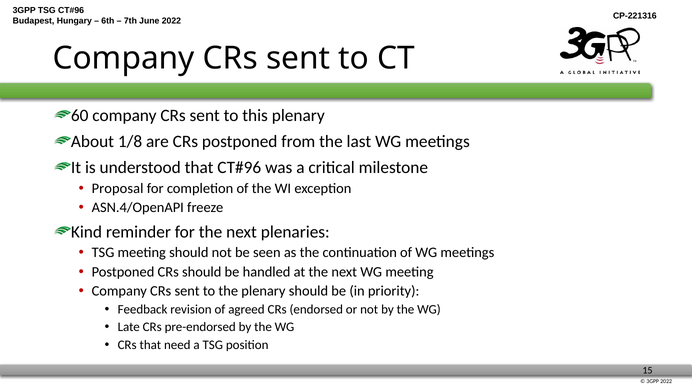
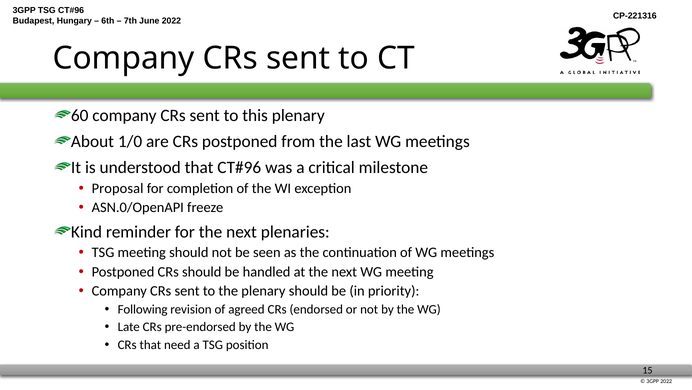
1/8: 1/8 -> 1/0
ASN.4/OpenAPI: ASN.4/OpenAPI -> ASN.0/OpenAPI
Feedback: Feedback -> Following
